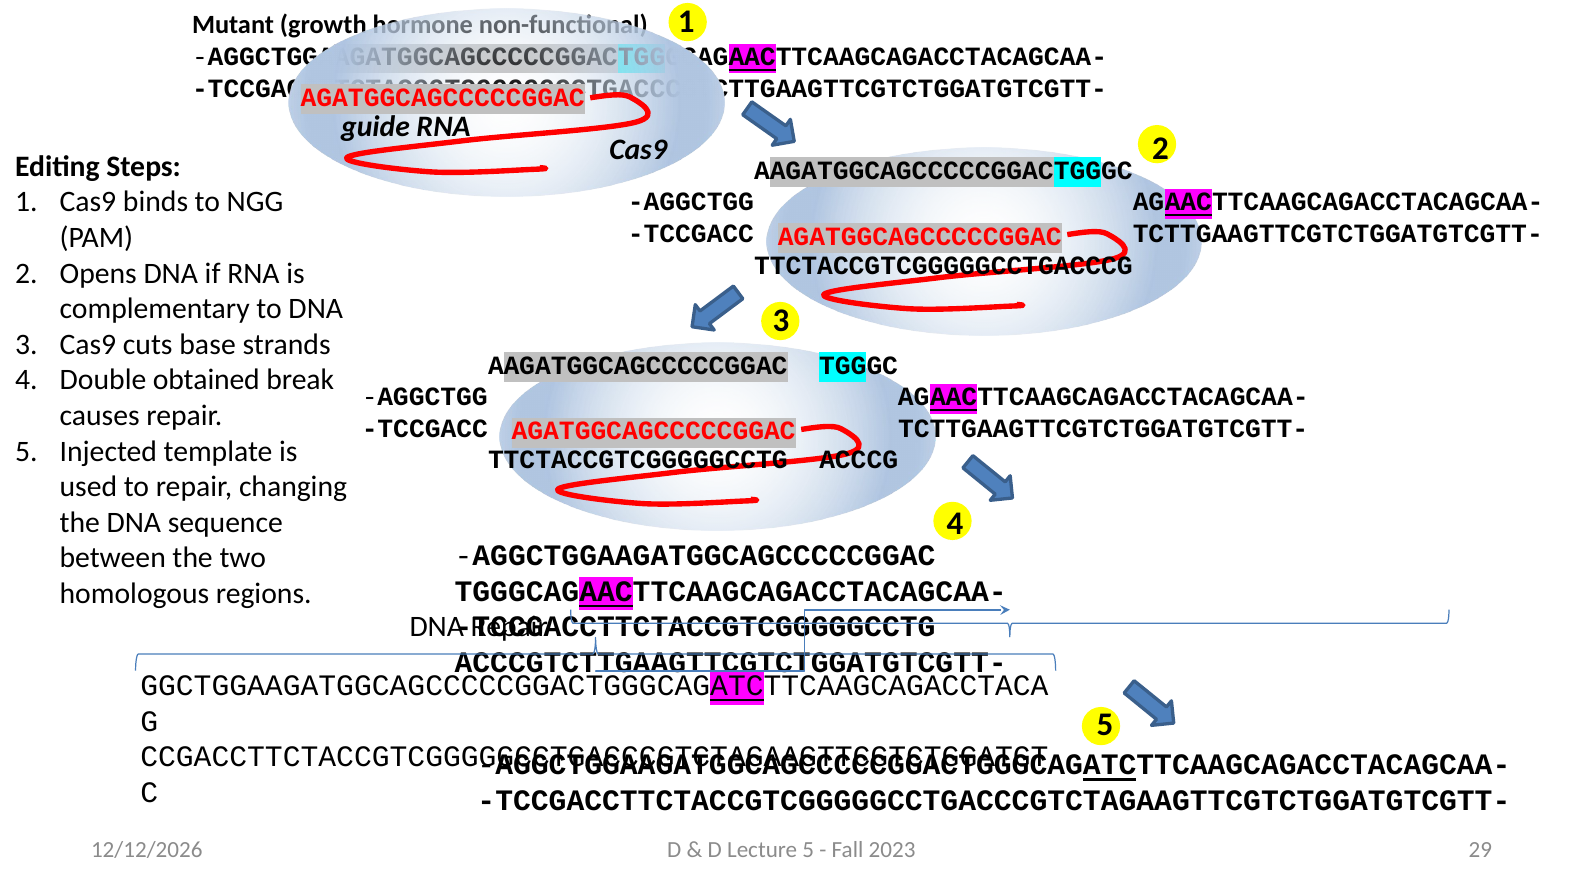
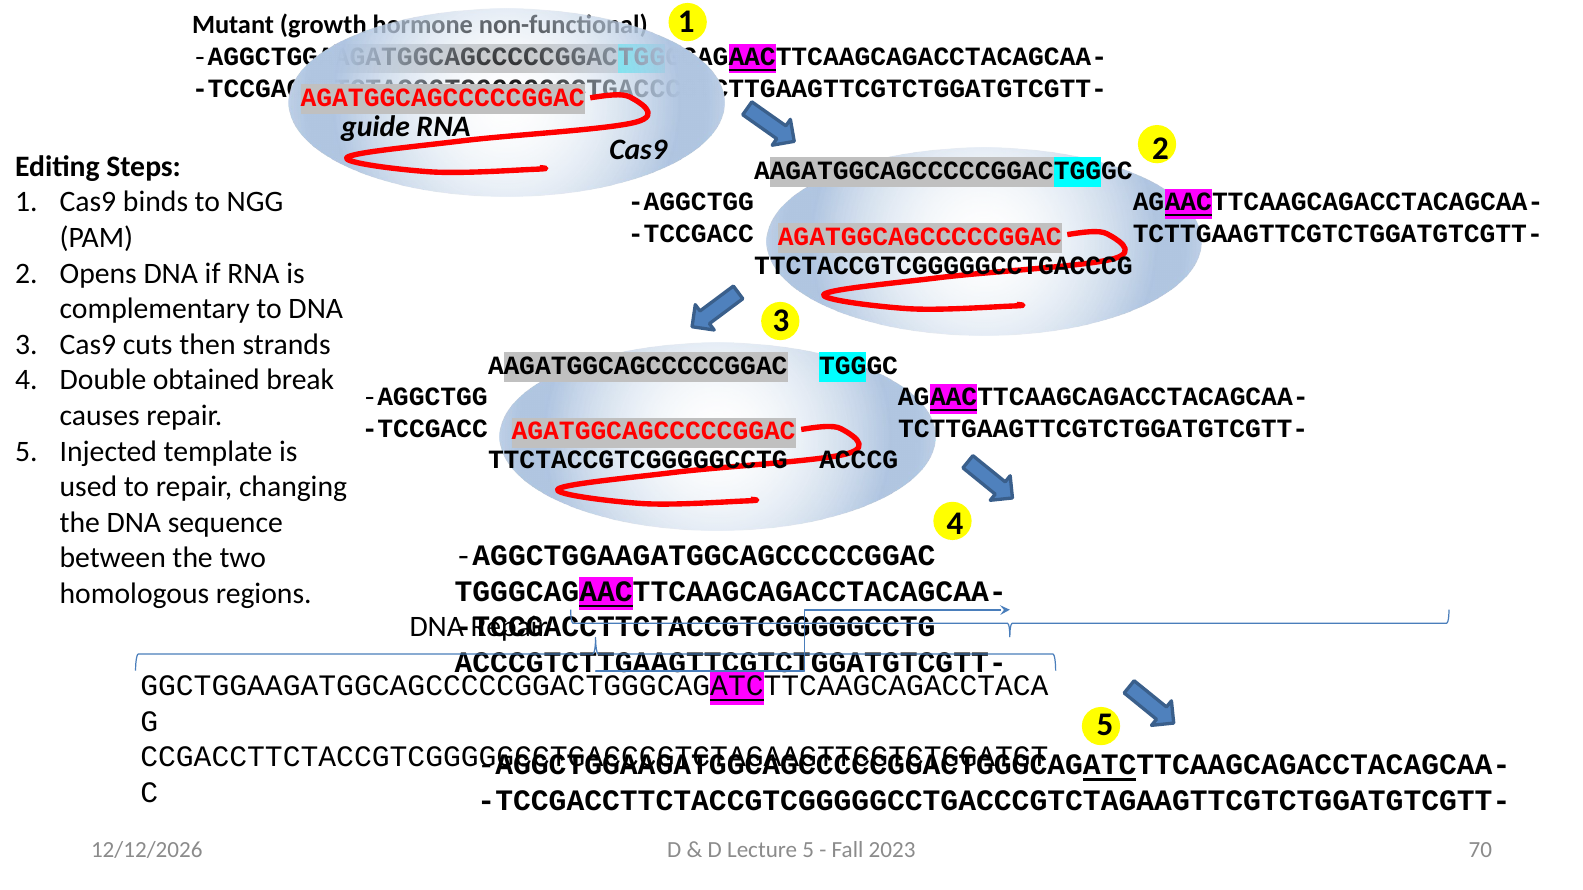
base: base -> then
29: 29 -> 70
